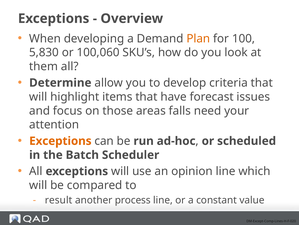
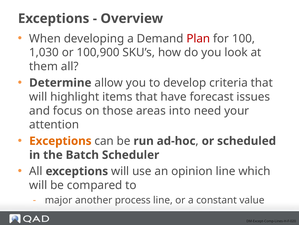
Plan colour: orange -> red
5,830: 5,830 -> 1,030
100,060: 100,060 -> 100,900
falls: falls -> into
result: result -> major
